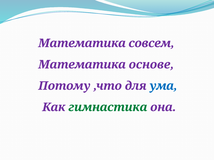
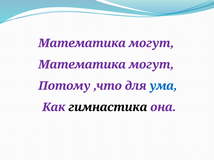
совсем at (151, 43): совсем -> могут
основе at (151, 65): основе -> могут
гимнастика colour: green -> black
